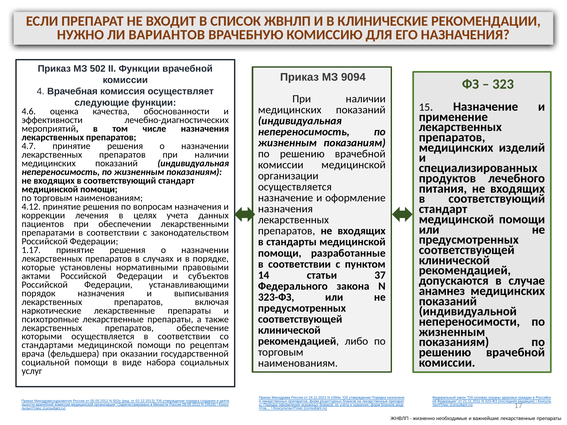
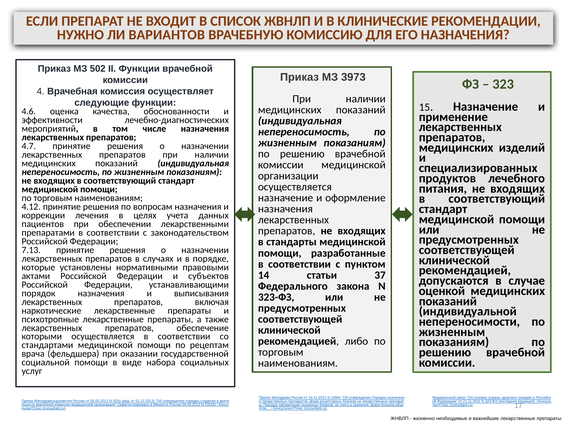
9094: 9094 -> 3973
1.17: 1.17 -> 7.13
анамнез: анамнез -> оценкой
